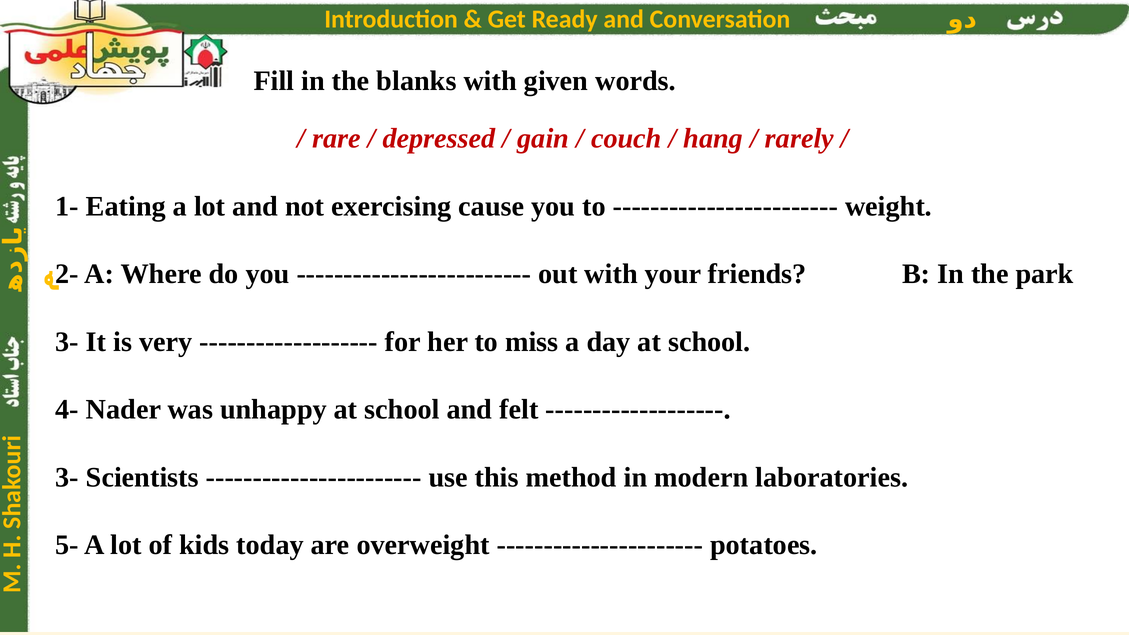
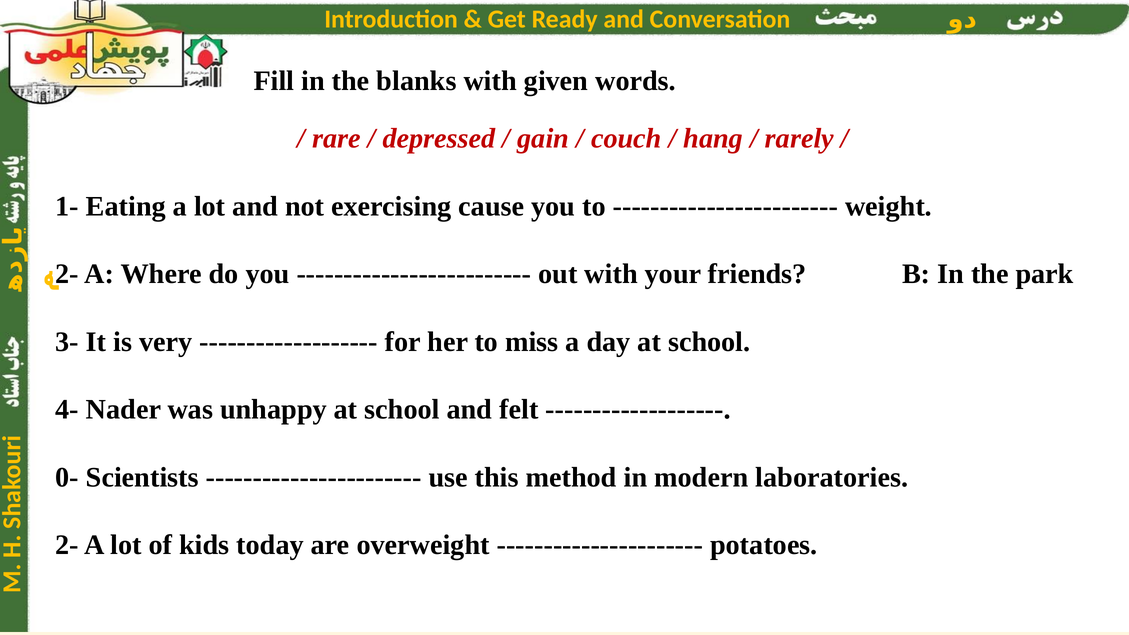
3- at (67, 477): 3- -> 0-
5- at (67, 545): 5- -> 2-
